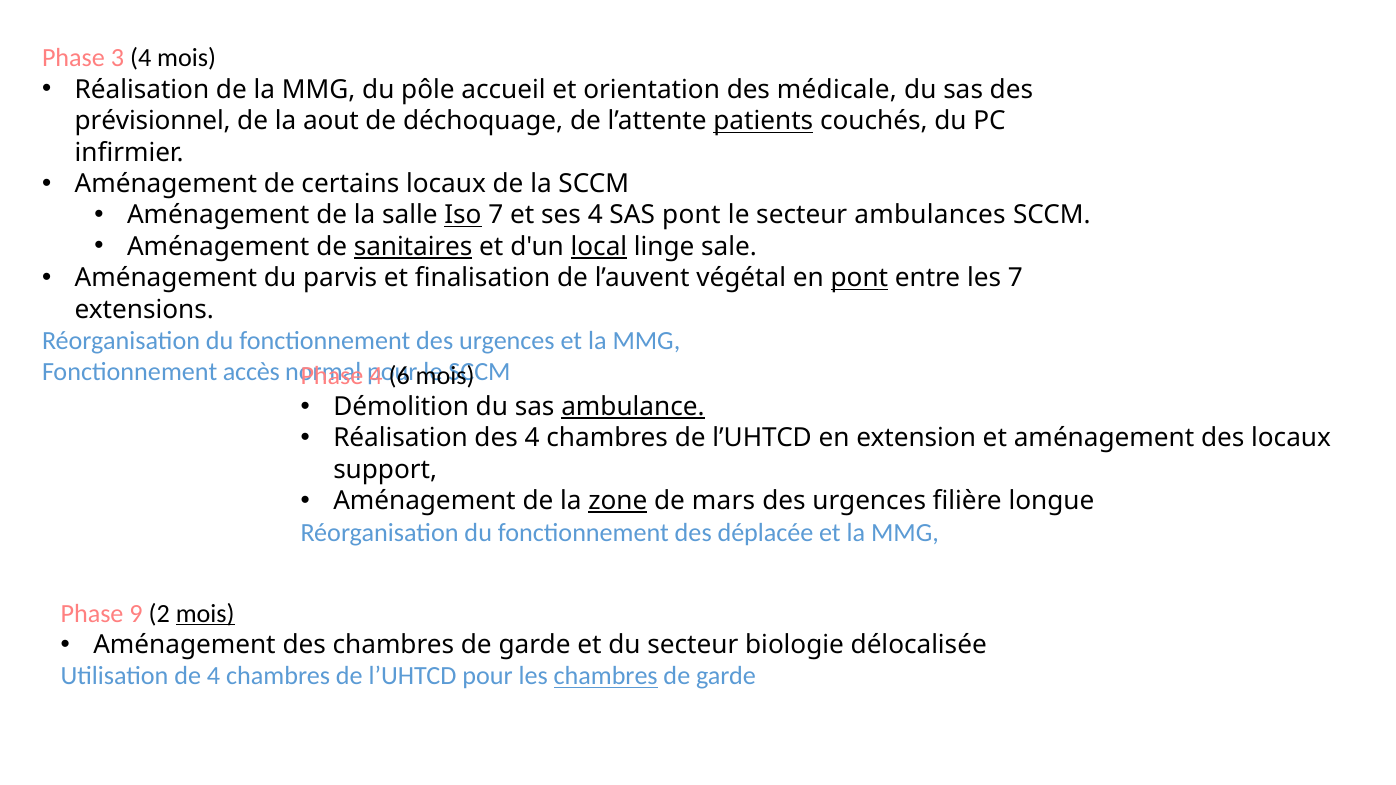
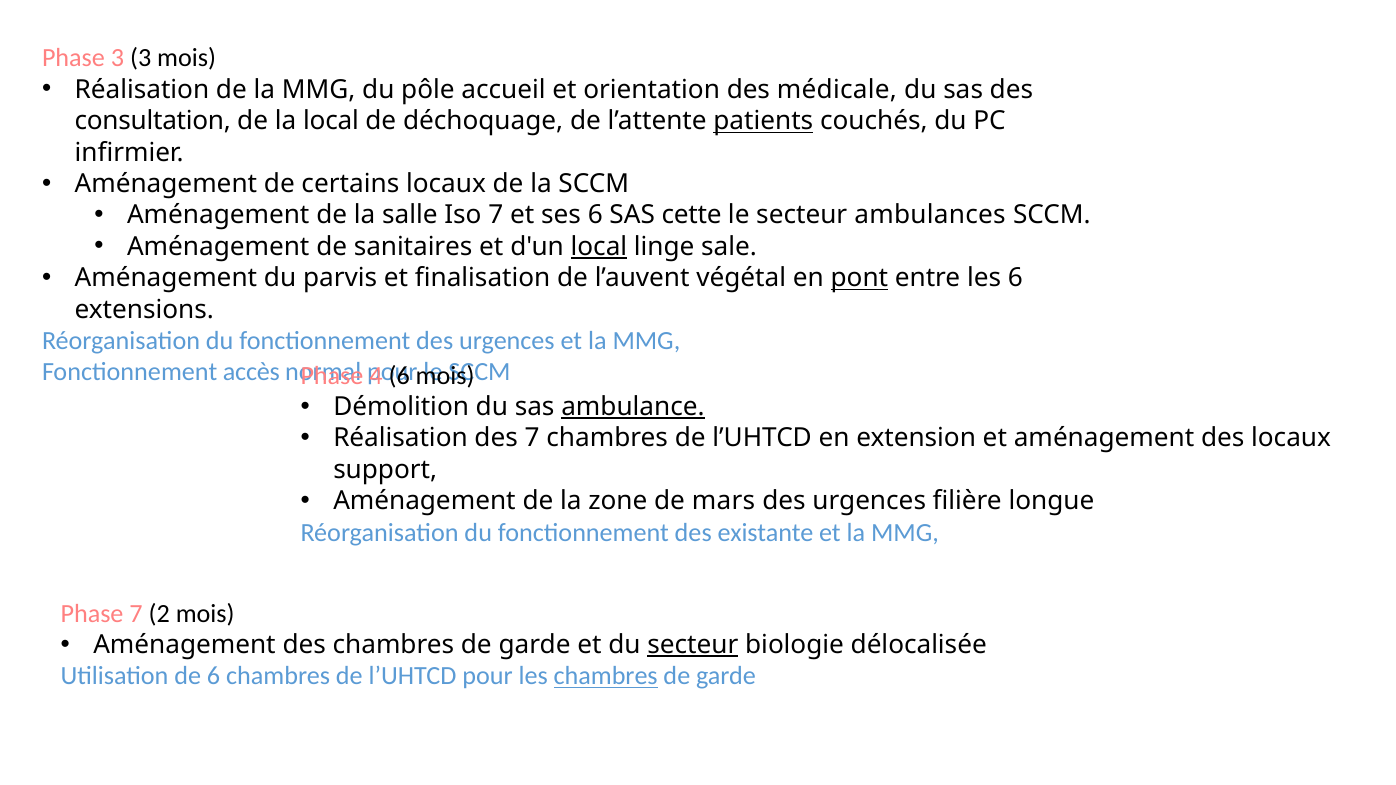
3 4: 4 -> 3
prévisionnel: prévisionnel -> consultation
la aout: aout -> local
Iso underline: present -> none
ses 4: 4 -> 6
SAS pont: pont -> cette
sanitaires underline: present -> none
les 7: 7 -> 6
des 4: 4 -> 7
zone underline: present -> none
déplacée: déplacée -> existante
Phase 9: 9 -> 7
mois at (205, 614) underline: present -> none
secteur at (693, 645) underline: none -> present
de 4: 4 -> 6
